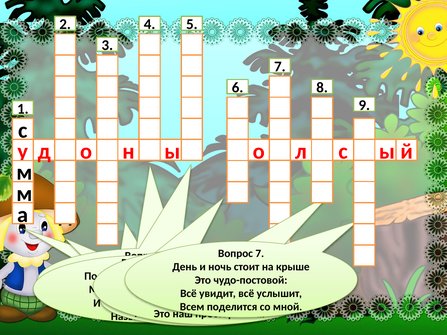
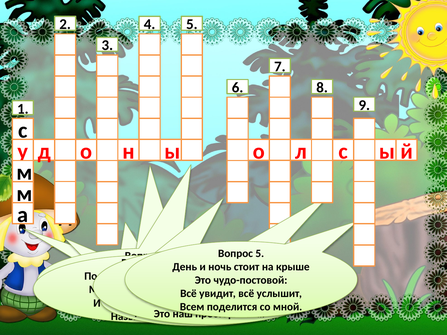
7 at (260, 254): 7 -> 5
